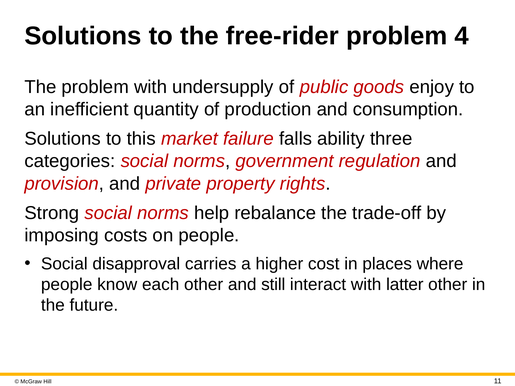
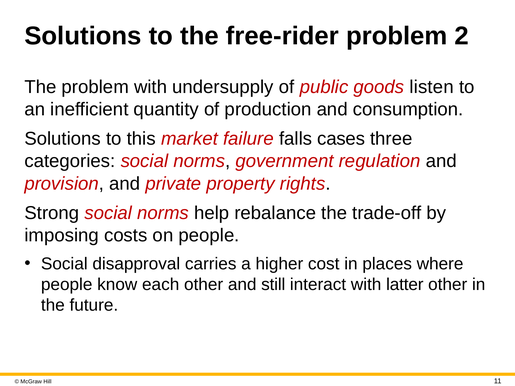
4: 4 -> 2
enjoy: enjoy -> listen
ability: ability -> cases
